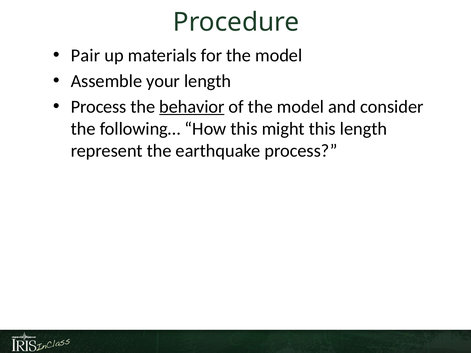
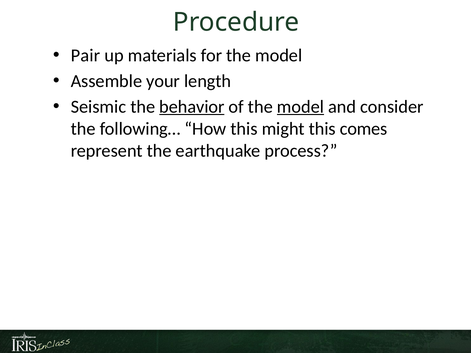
Process at (99, 107): Process -> Seismic
model at (300, 107) underline: none -> present
this length: length -> comes
